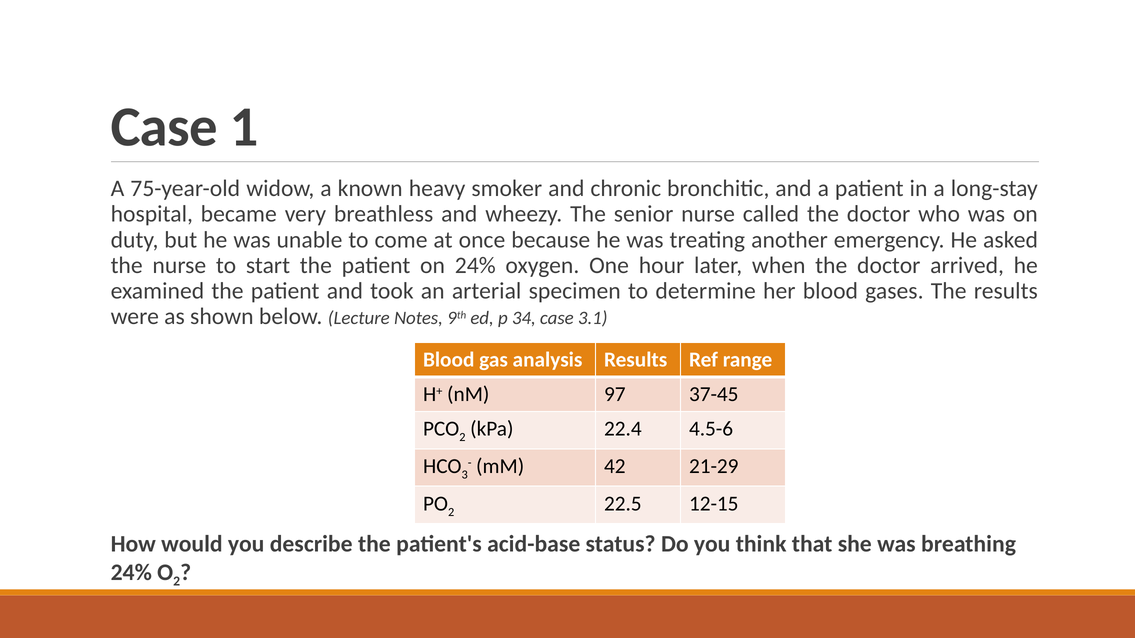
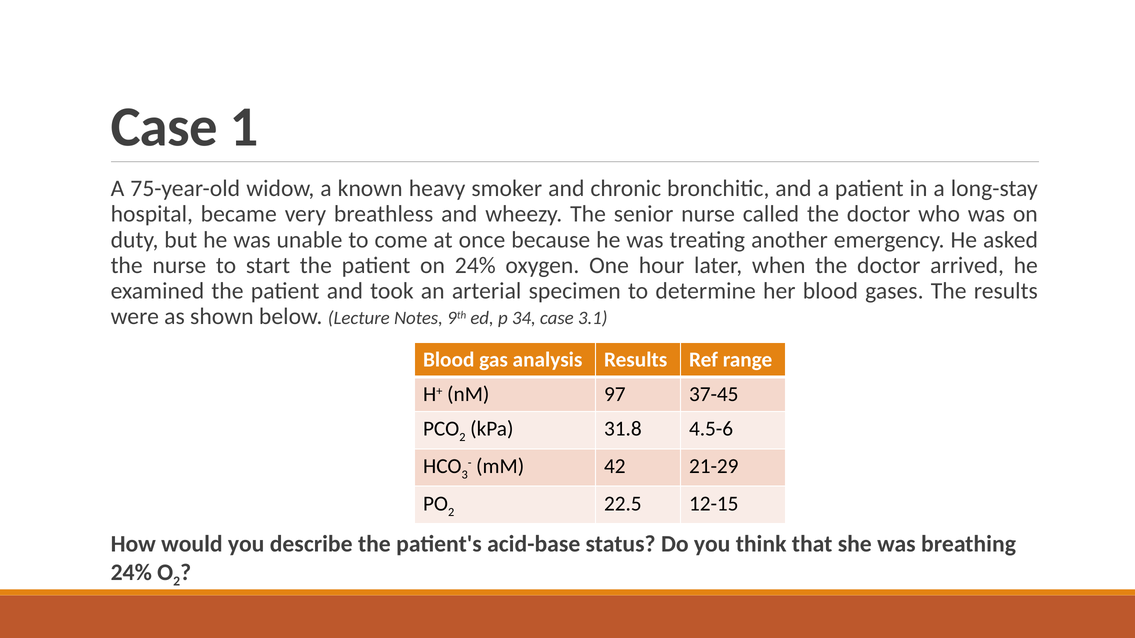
22.4: 22.4 -> 31.8
